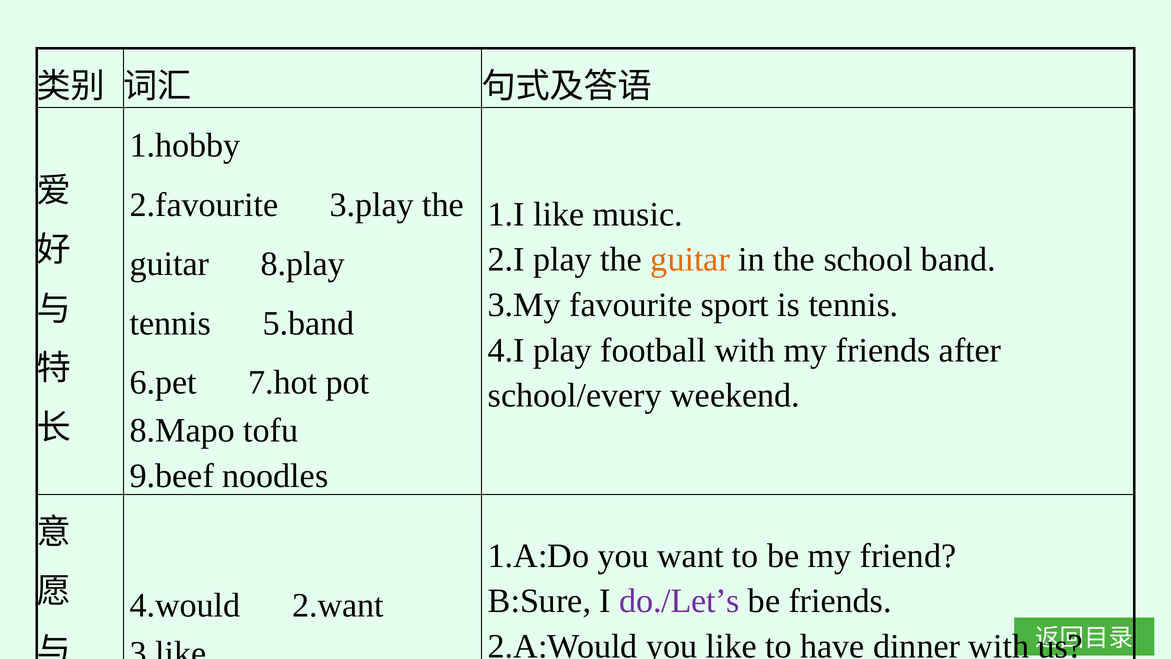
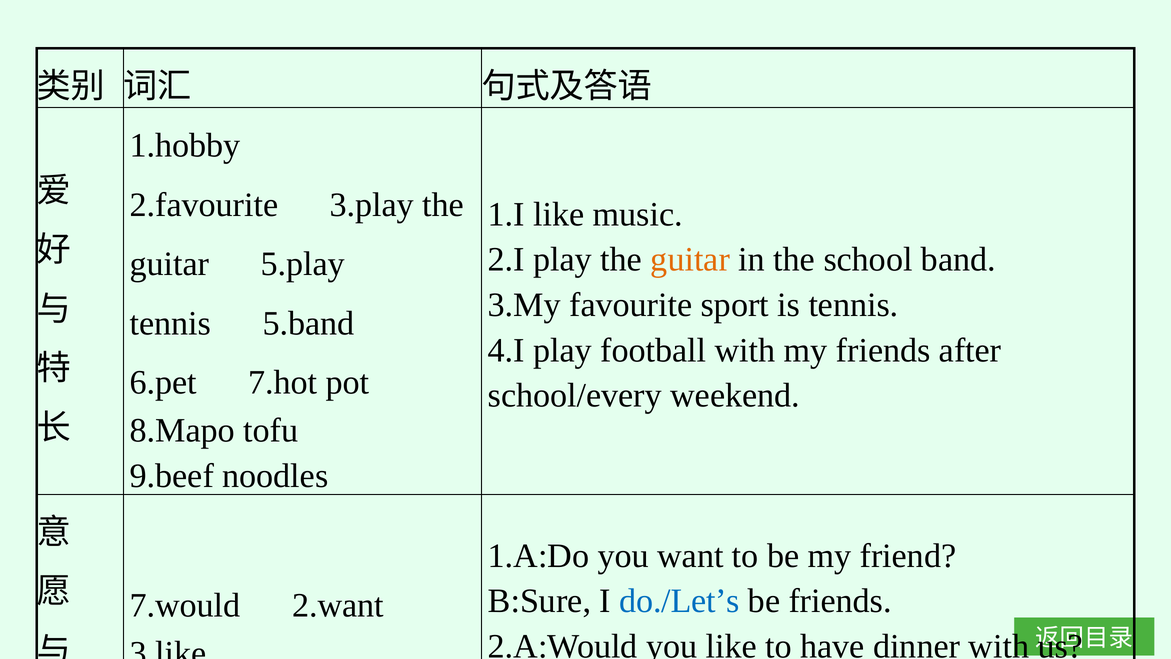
8.play: 8.play -> 5.play
do./Let’s colour: purple -> blue
4.would: 4.would -> 7.would
